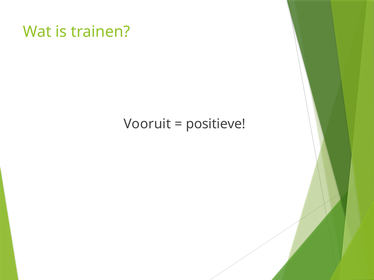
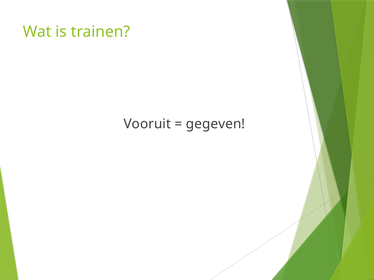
positieve: positieve -> gegeven
